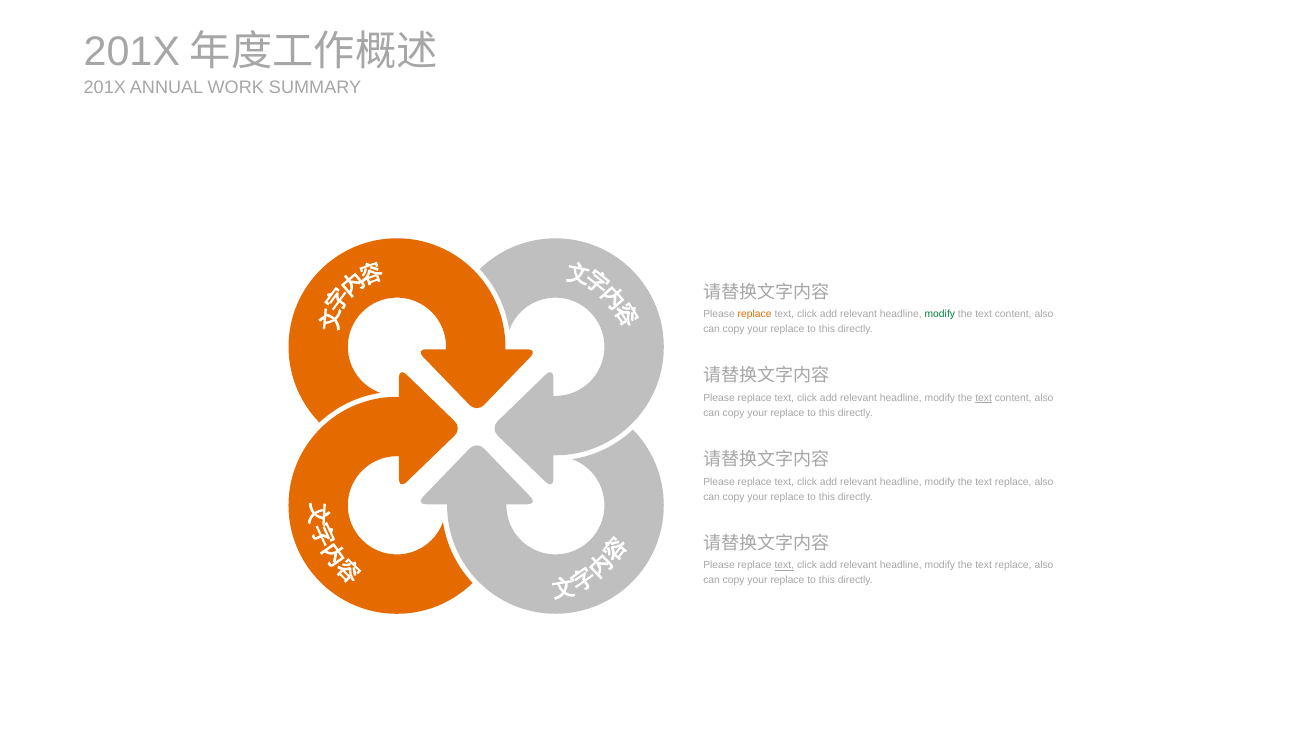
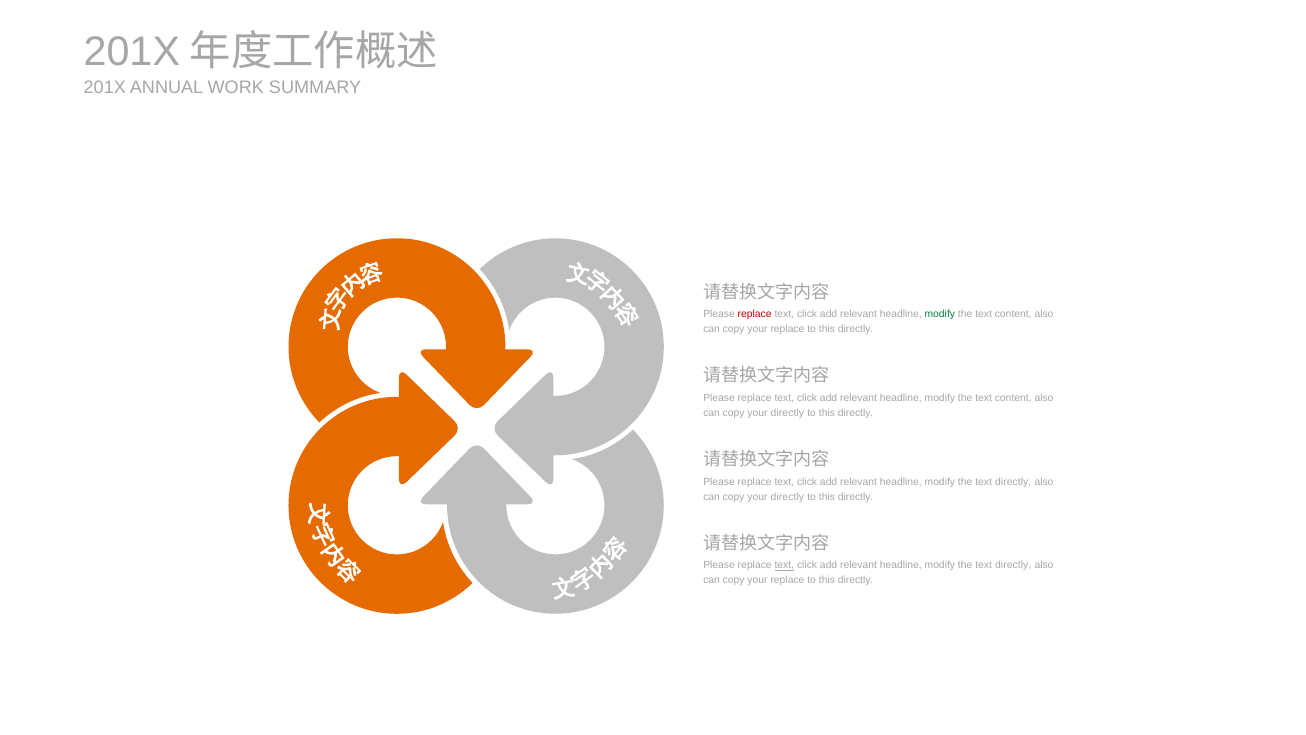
replace at (755, 314) colour: orange -> red
text at (984, 398) underline: present -> none
replace at (787, 413): replace -> directly
replace at (1013, 482): replace -> directly
replace at (787, 496): replace -> directly
replace at (1013, 565): replace -> directly
